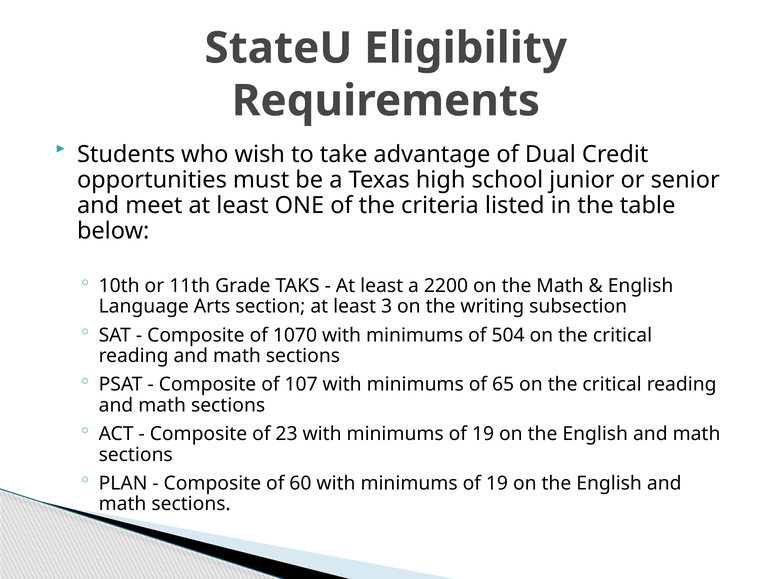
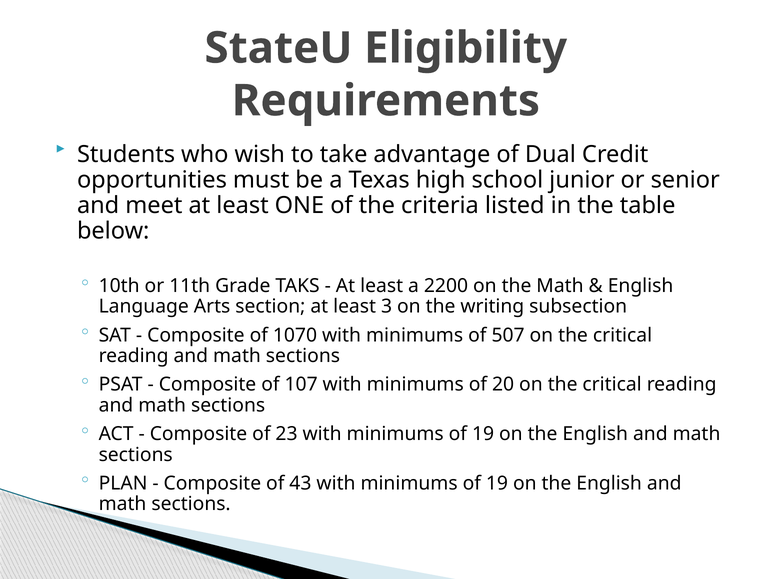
504: 504 -> 507
65: 65 -> 20
60: 60 -> 43
